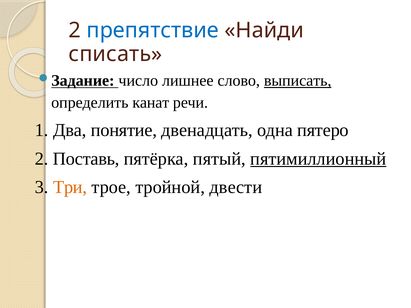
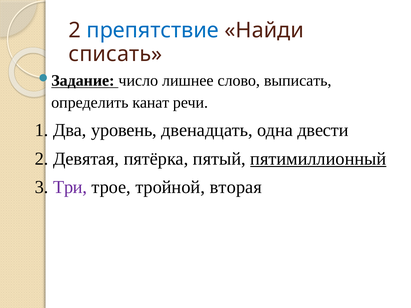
выписать underline: present -> none
понятие: понятие -> уровень
пятеро: пятеро -> двести
Поставь: Поставь -> Девятая
Три colour: orange -> purple
двести: двести -> вторая
